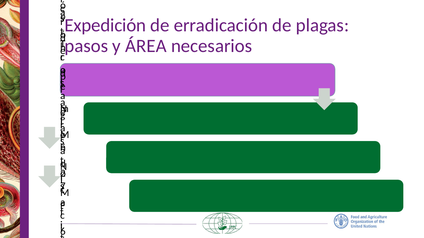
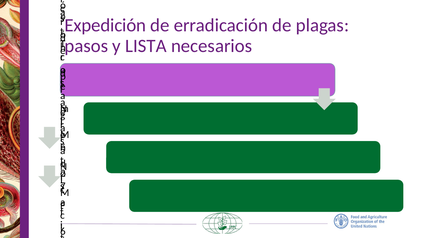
ÁREA: ÁREA -> LISTA
